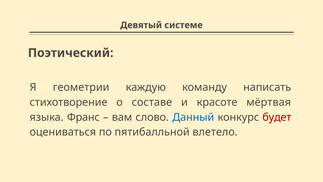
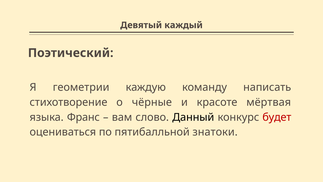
системе: системе -> каждый
составе: составе -> чёрные
Данный colour: blue -> black
влетело: влетело -> знатоки
